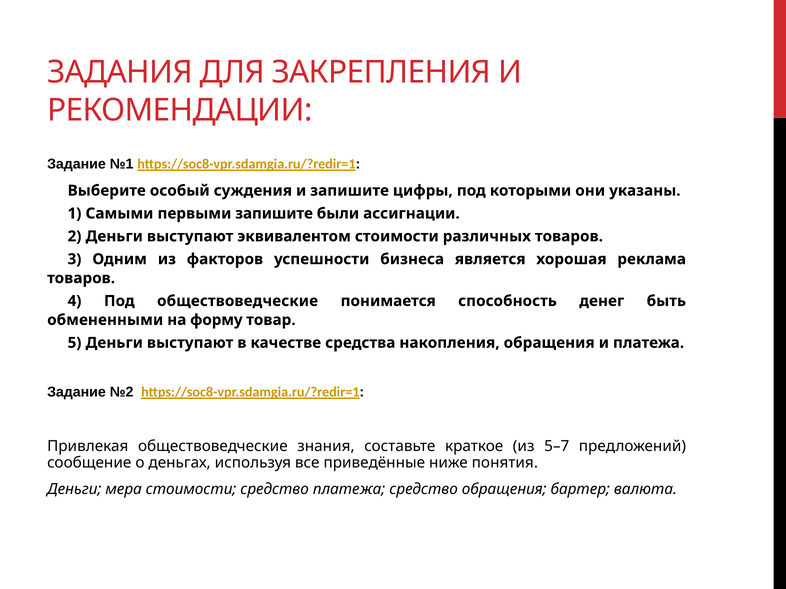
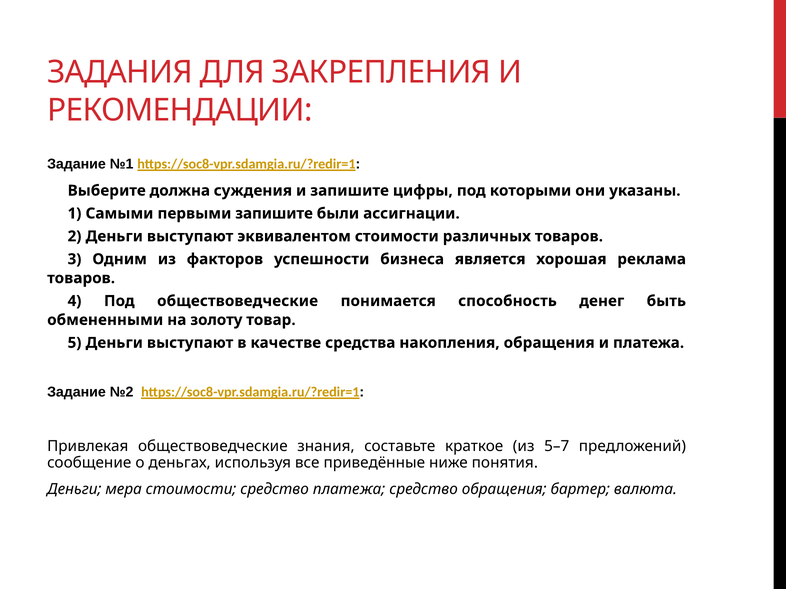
особый: особый -> должна
форму: форму -> золоту
